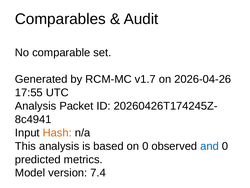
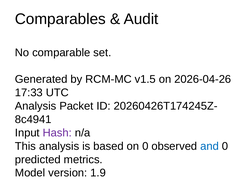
v1.7: v1.7 -> v1.5
17:55: 17:55 -> 17:33
Hash colour: orange -> purple
7.4: 7.4 -> 1.9
